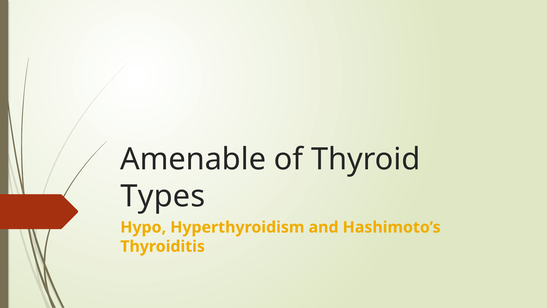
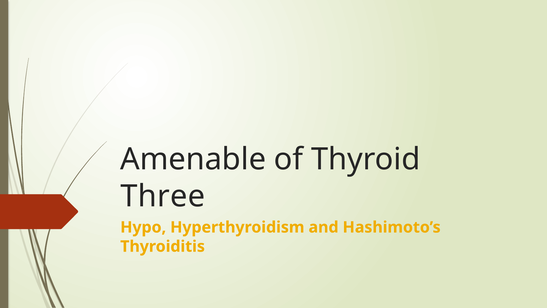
Types: Types -> Three
